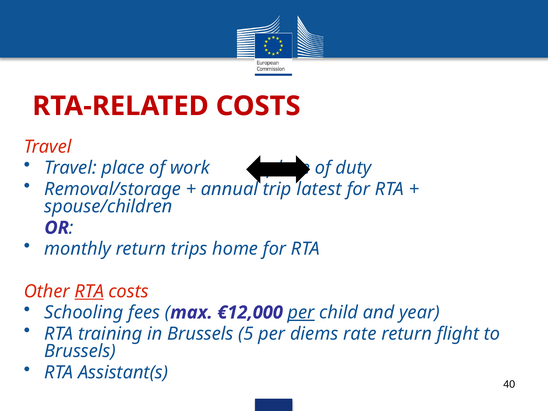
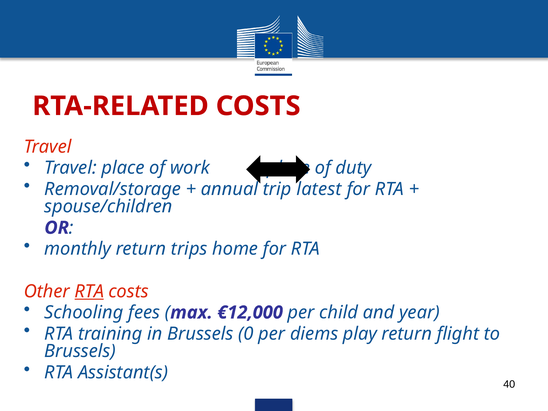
per at (301, 313) underline: present -> none
5: 5 -> 0
rate: rate -> play
